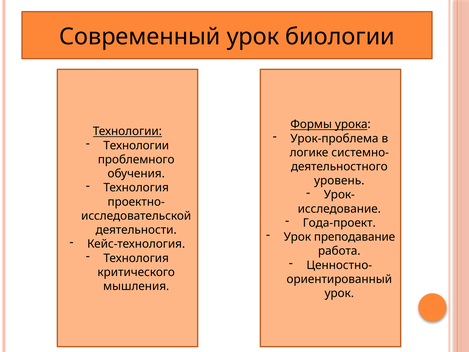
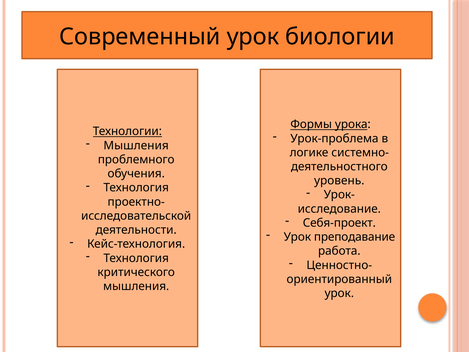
Технологии at (136, 145): Технологии -> Мышления
Года-проект: Года-проект -> Себя-проект
